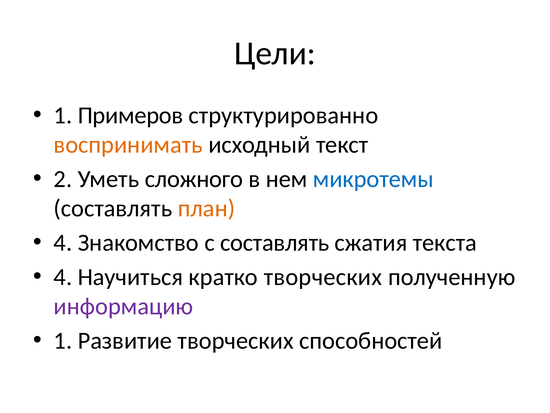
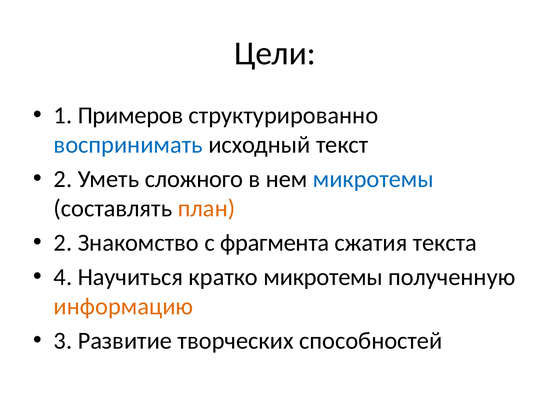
воспринимать colour: orange -> blue
4 at (63, 243): 4 -> 2
с составлять: составлять -> фрагмента
кратко творческих: творческих -> микротемы
информацию colour: purple -> orange
1 at (63, 340): 1 -> 3
